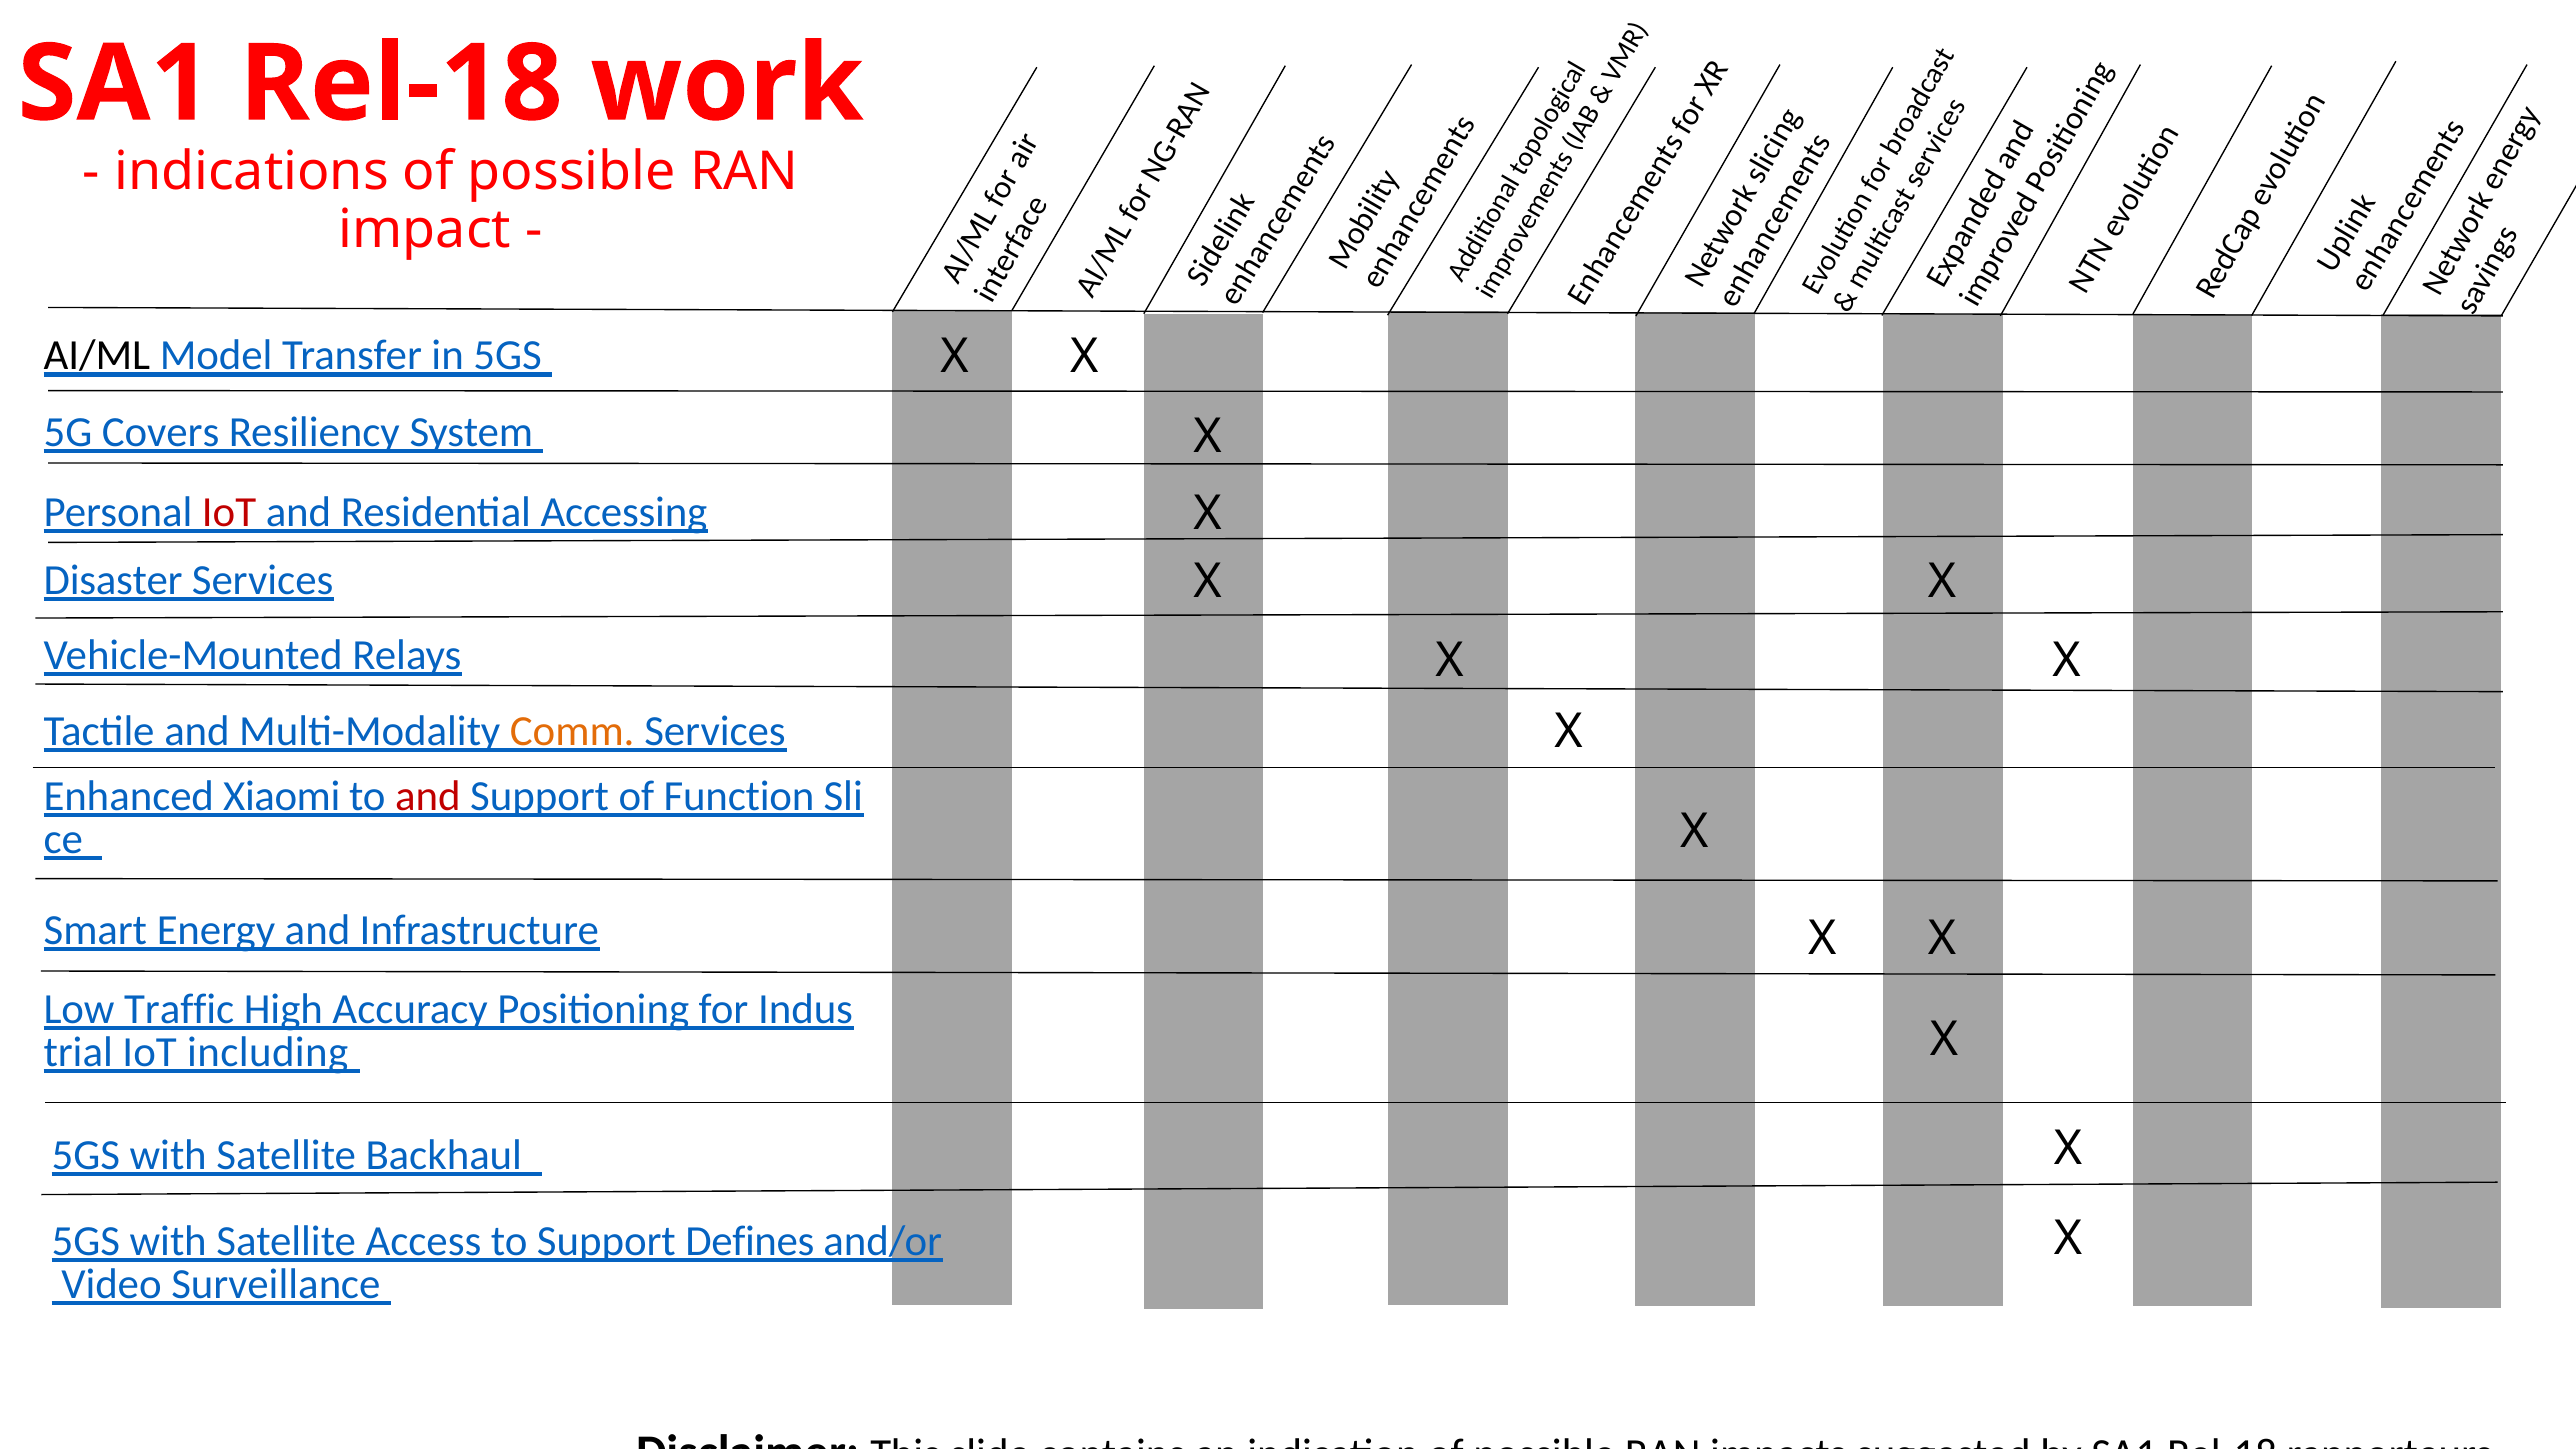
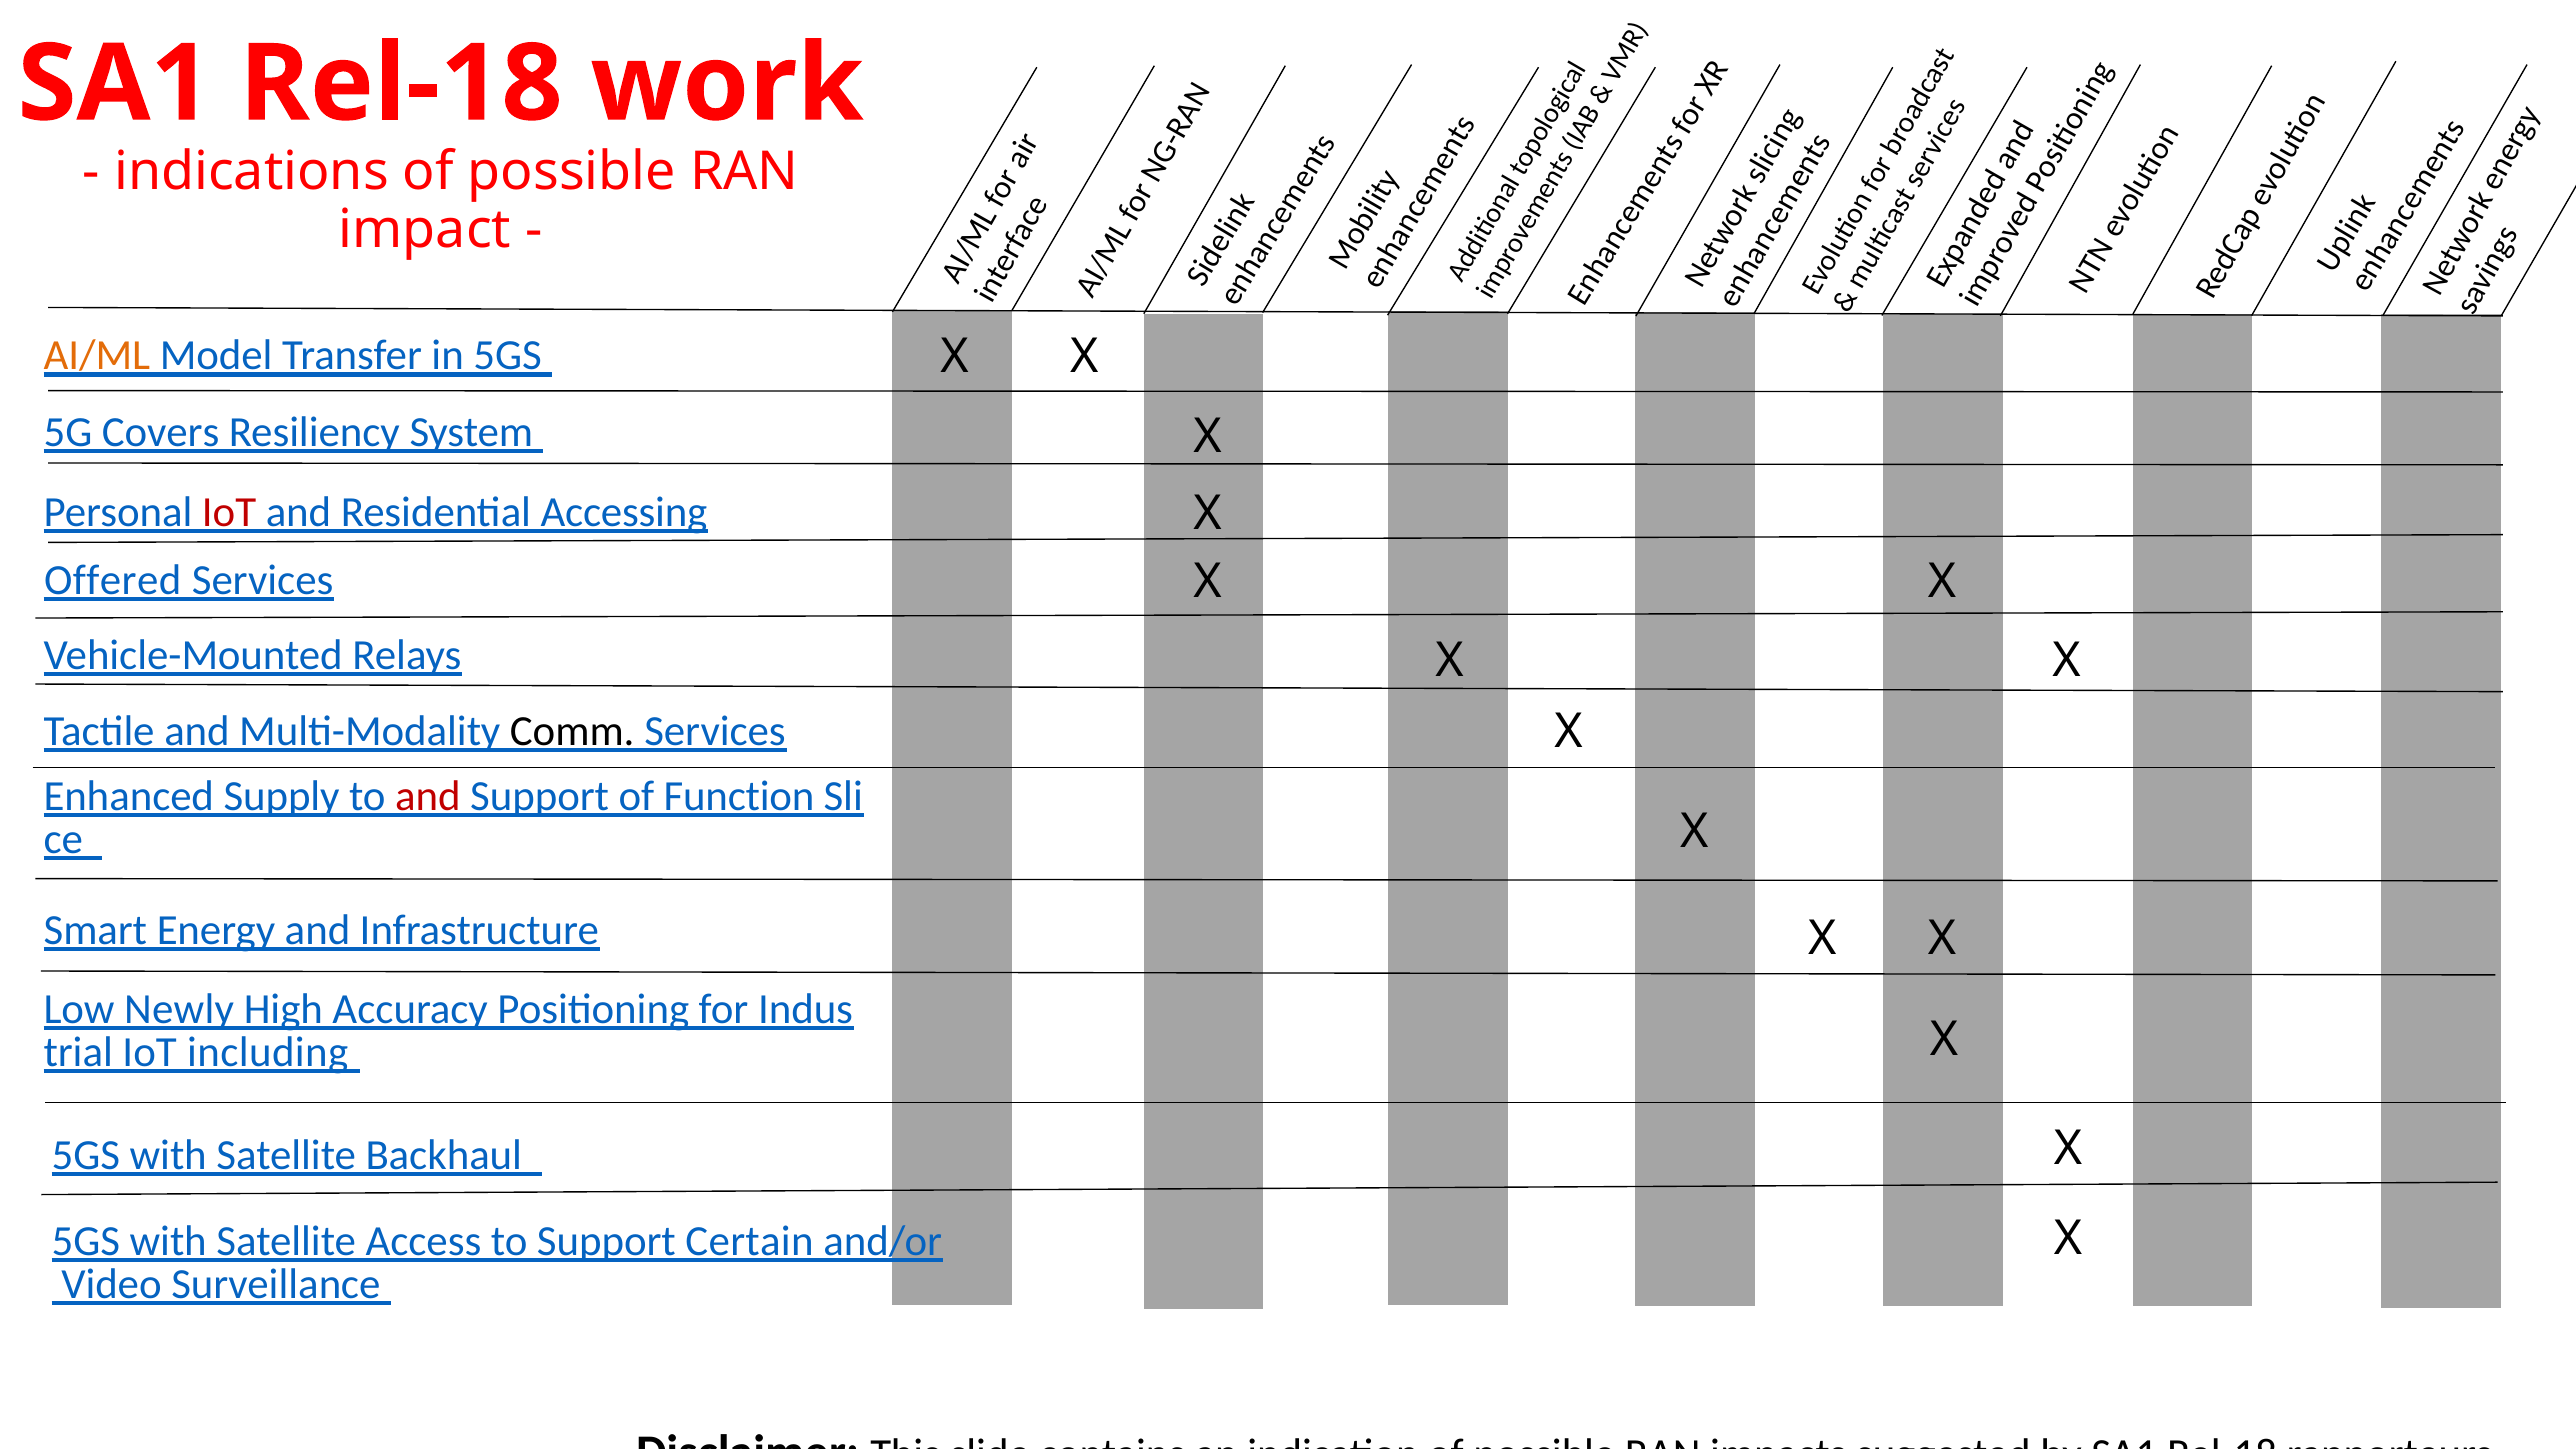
AI/ML colour: black -> orange
Disaster: Disaster -> Offered
Comm colour: orange -> black
Xiaomi: Xiaomi -> Supply
Traffic: Traffic -> Newly
Defines: Defines -> Certain
